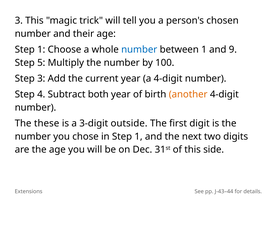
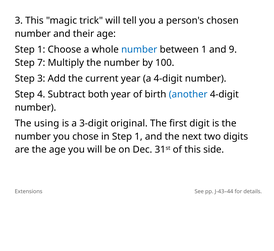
5: 5 -> 7
another colour: orange -> blue
these: these -> using
outside: outside -> original
